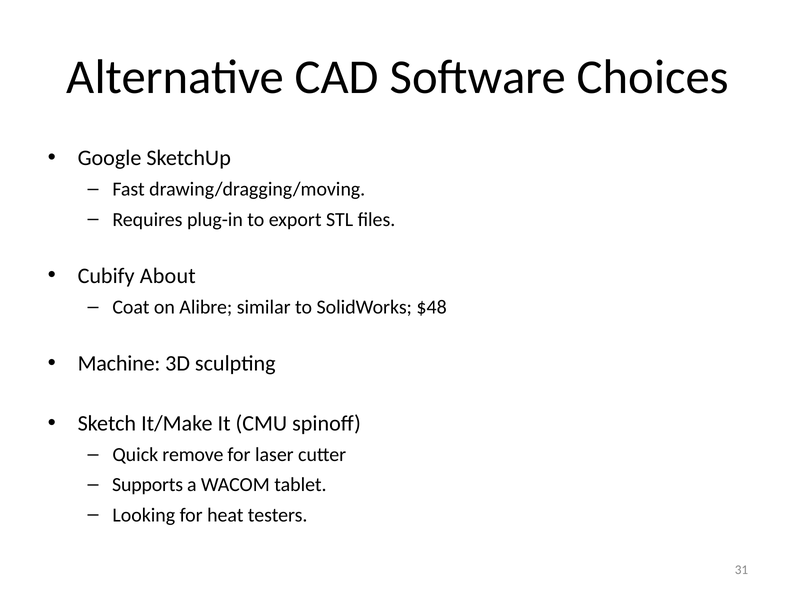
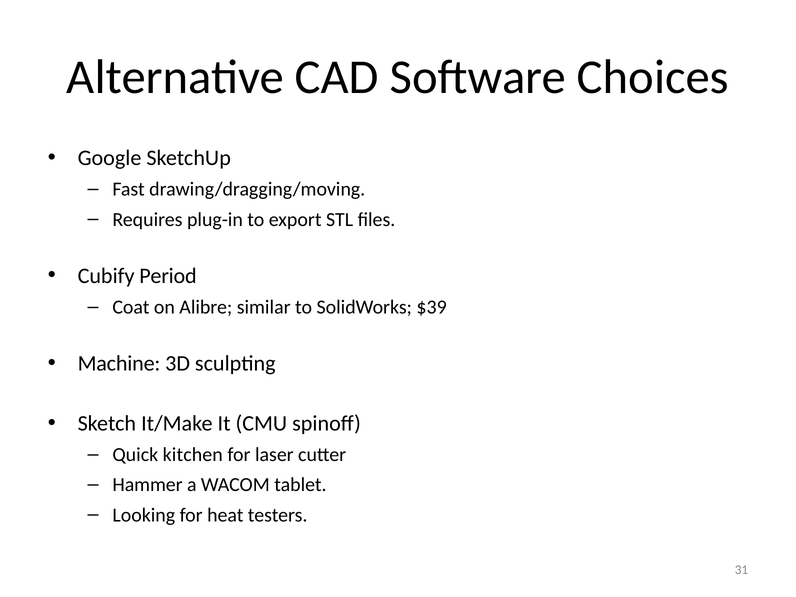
About: About -> Period
$48: $48 -> $39
remove: remove -> kitchen
Supports: Supports -> Hammer
